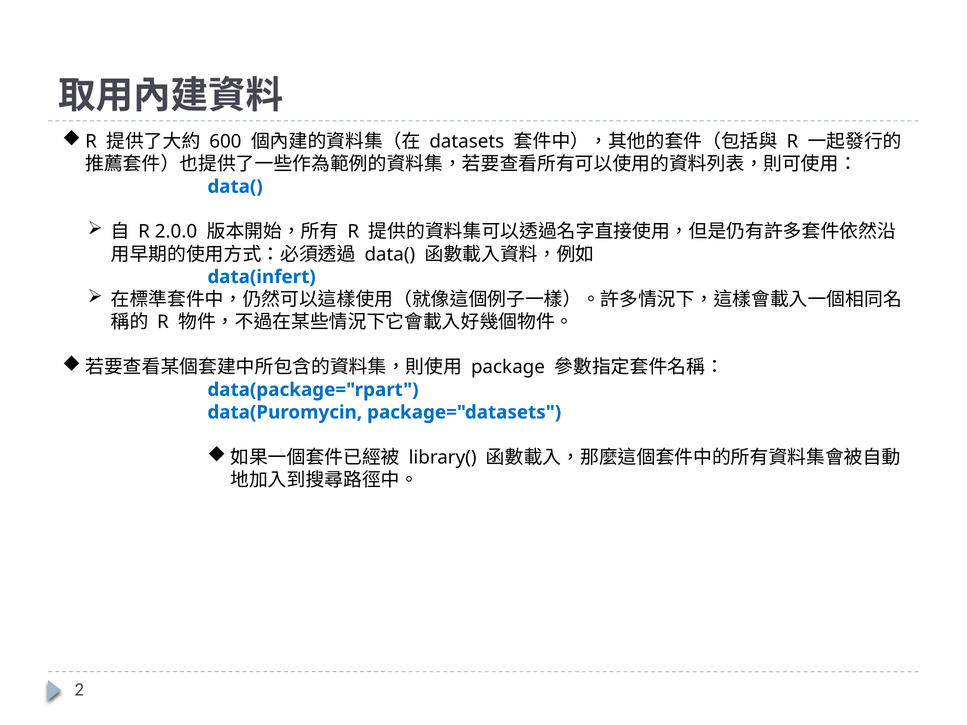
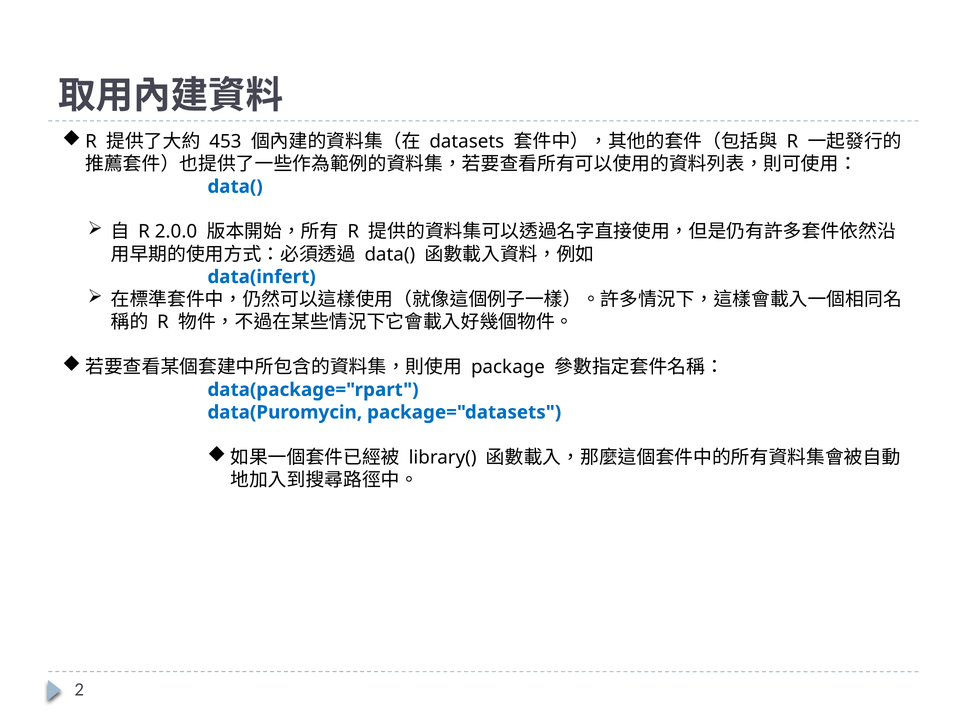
600: 600 -> 453
